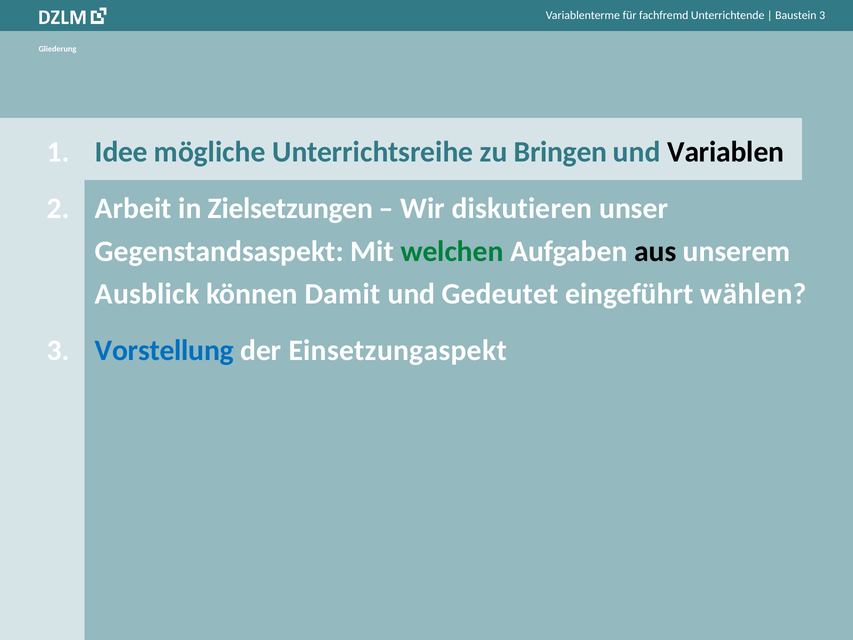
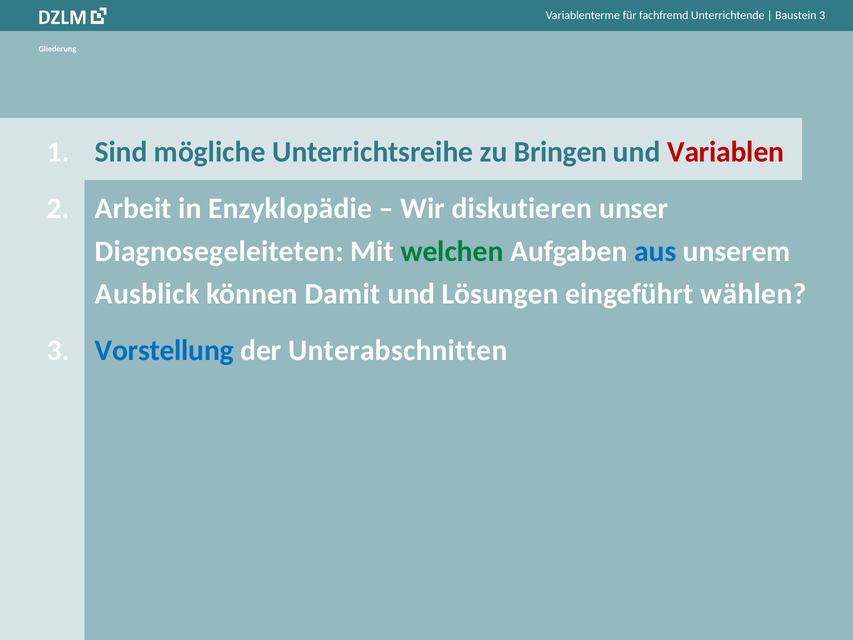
Idee: Idee -> Sind
Variablen colour: black -> red
Zielsetzungen: Zielsetzungen -> Enzyklopädie
Gegenstandsaspekt: Gegenstandsaspekt -> Diagnosegeleiteten
aus colour: black -> blue
Gedeutet: Gedeutet -> Lösungen
Einsetzungaspekt: Einsetzungaspekt -> Unterabschnitten
